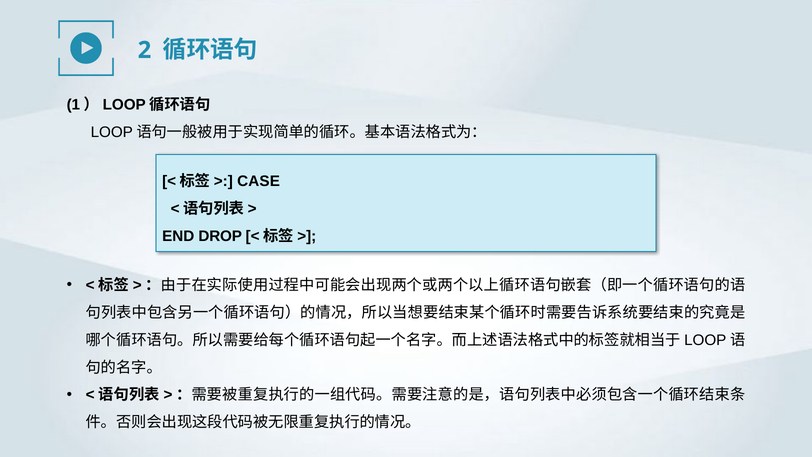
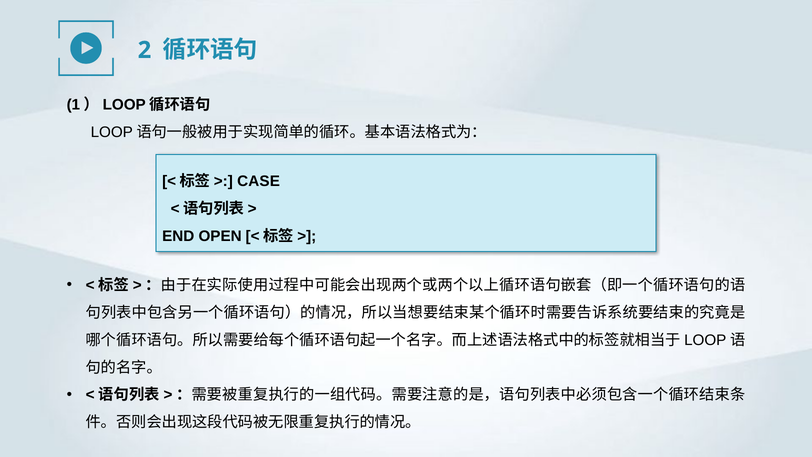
DROP: DROP -> OPEN
